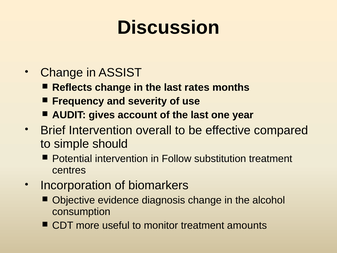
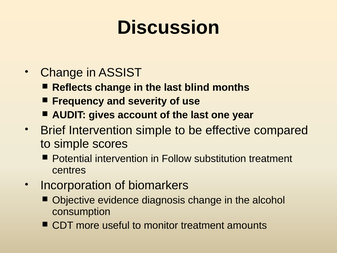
rates: rates -> blind
Intervention overall: overall -> simple
should: should -> scores
